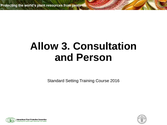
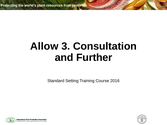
Person: Person -> Further
